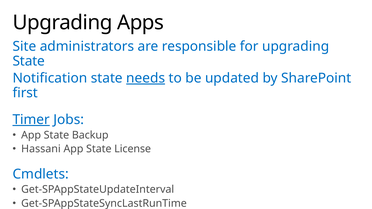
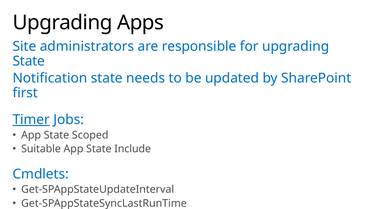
needs underline: present -> none
Backup: Backup -> Scoped
Hassani: Hassani -> Suitable
License: License -> Include
